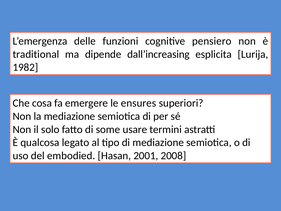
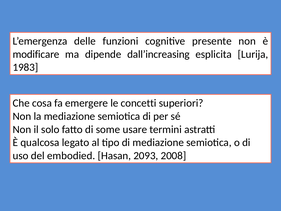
pensiero: pensiero -> presente
traditional: traditional -> modificare
1982: 1982 -> 1983
ensures: ensures -> concetti
2001: 2001 -> 2093
